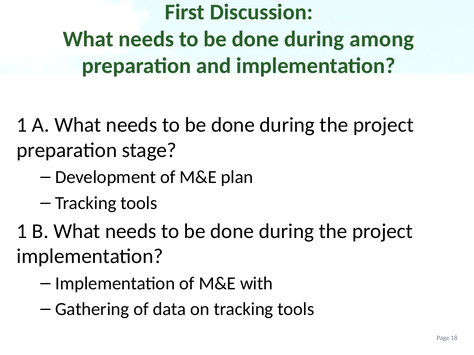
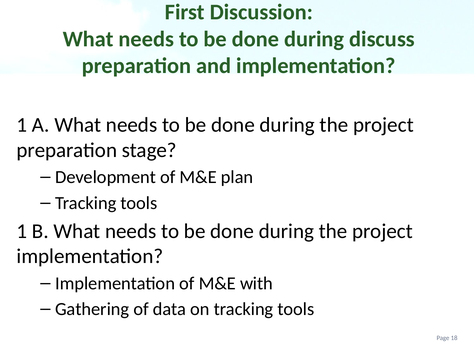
among: among -> discuss
